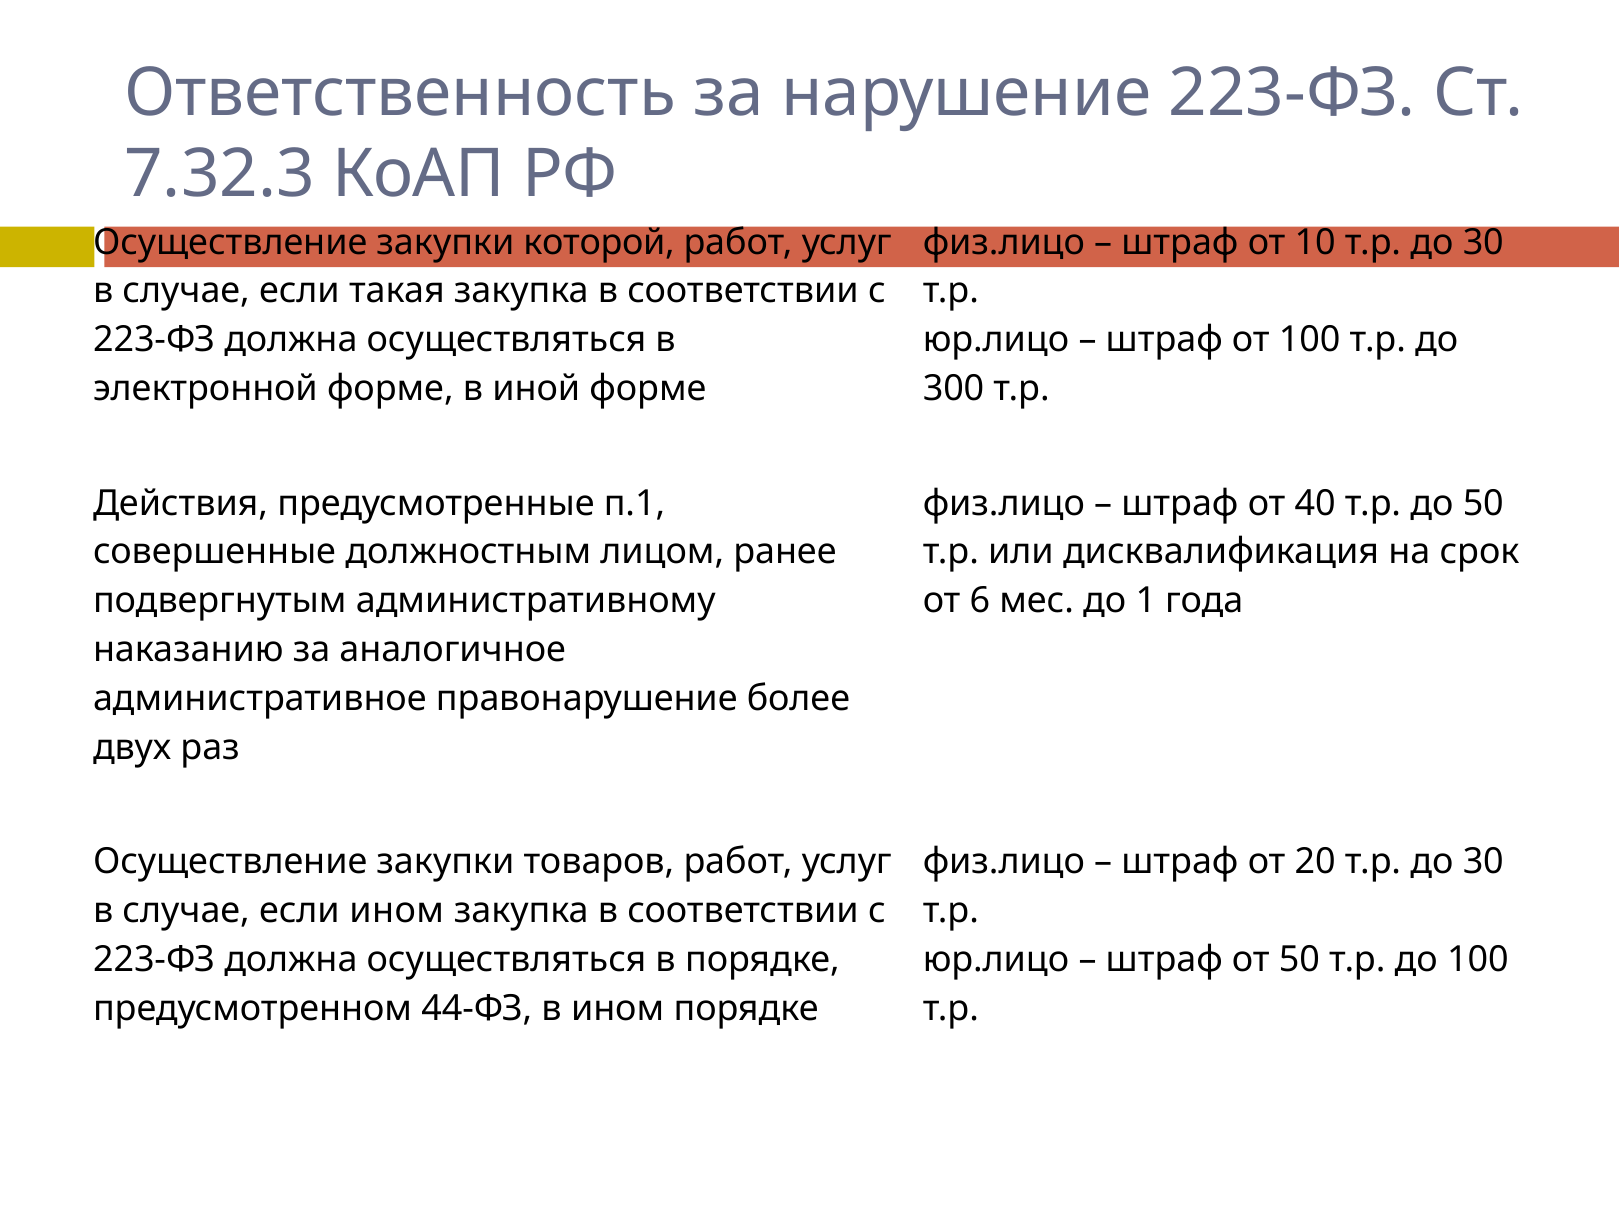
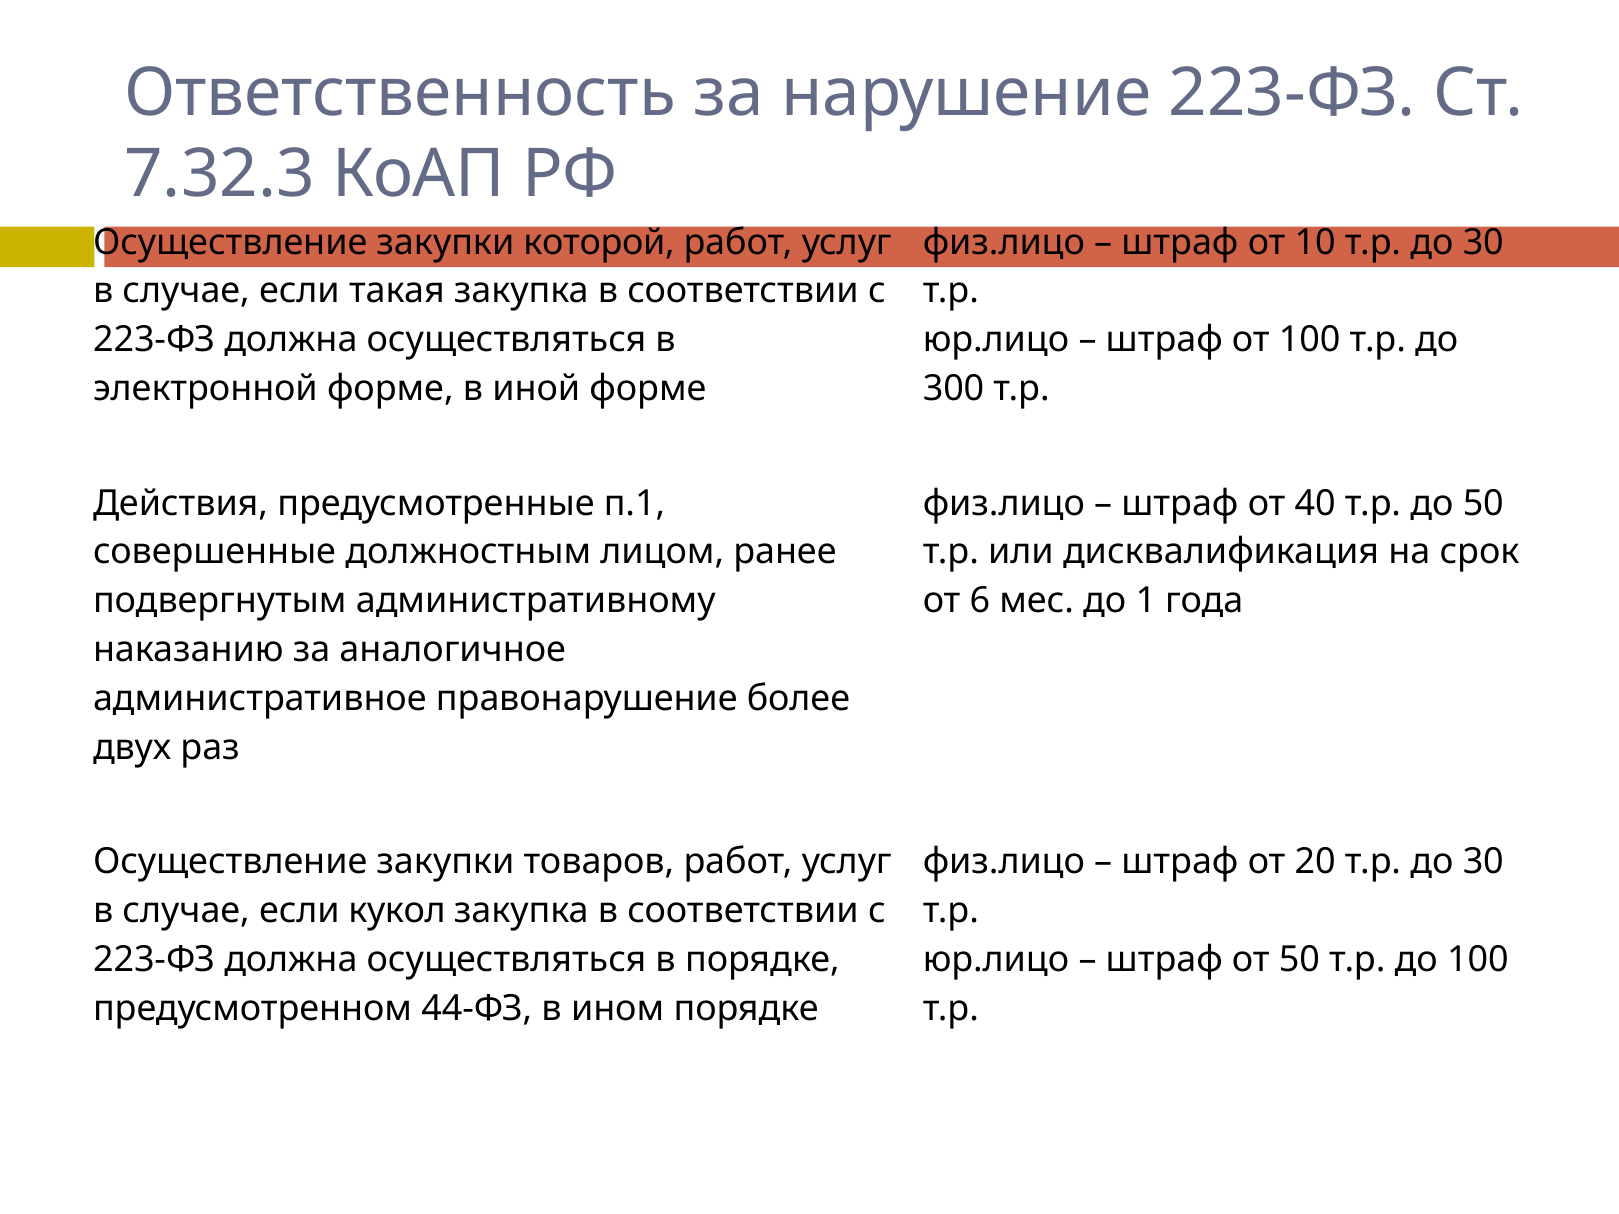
если ином: ином -> кукол
